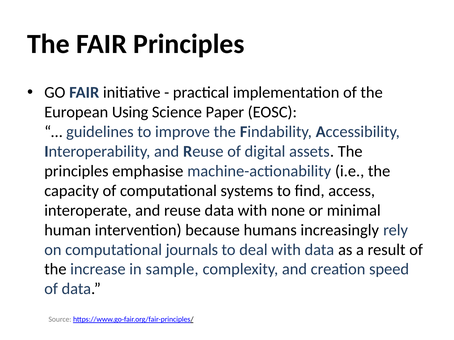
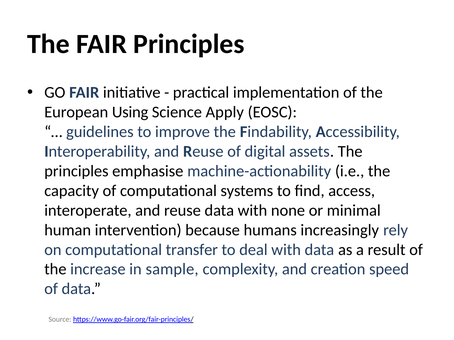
Paper: Paper -> Apply
journals: journals -> transfer
